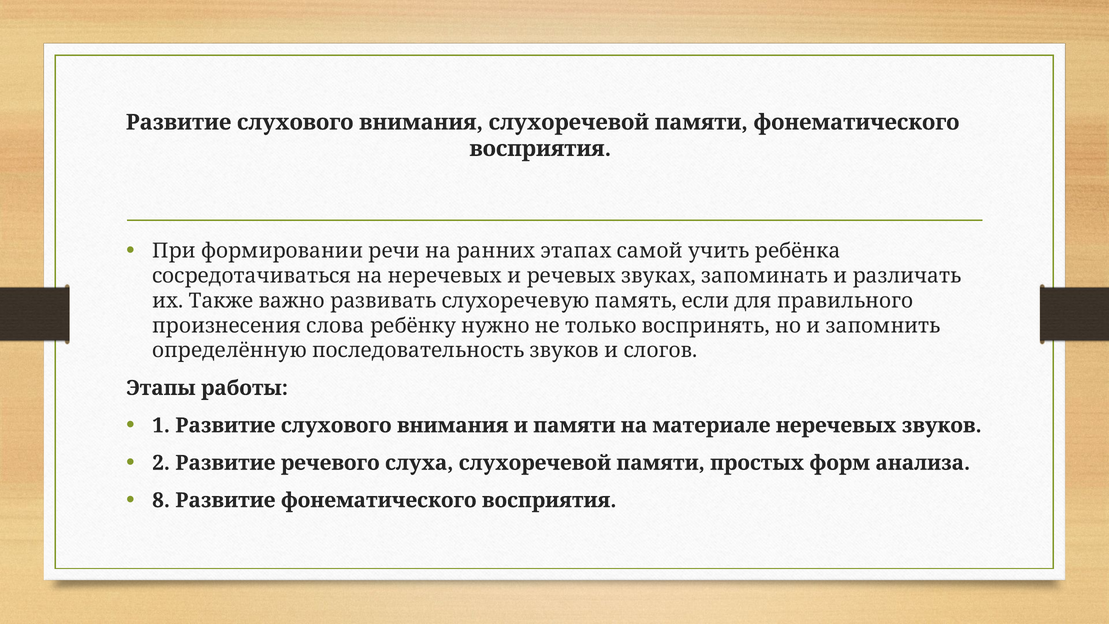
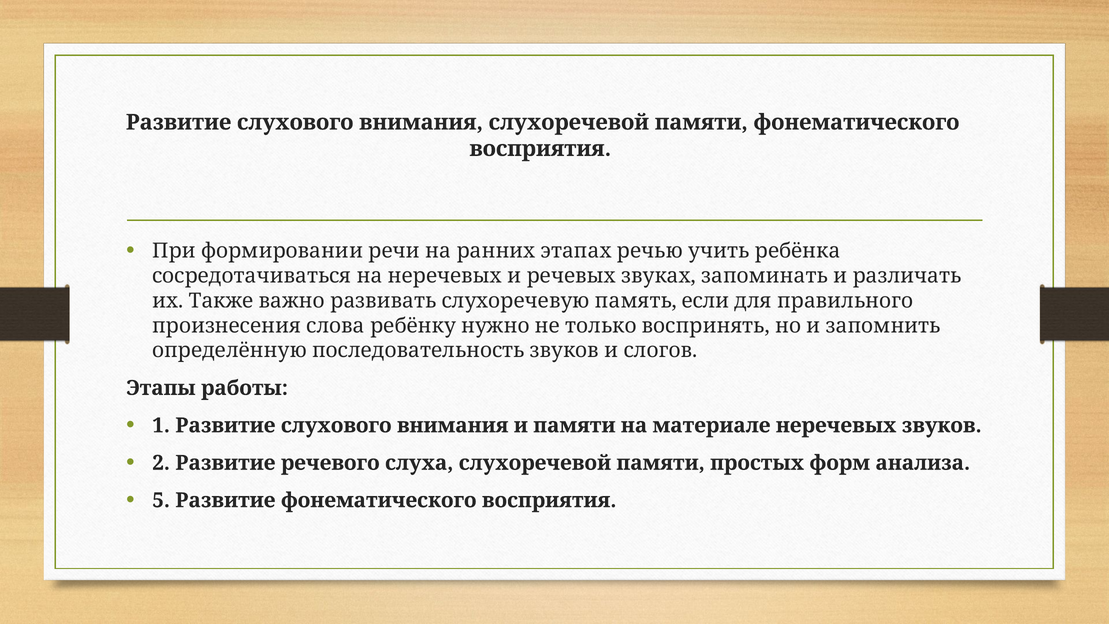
самой: самой -> речью
8: 8 -> 5
